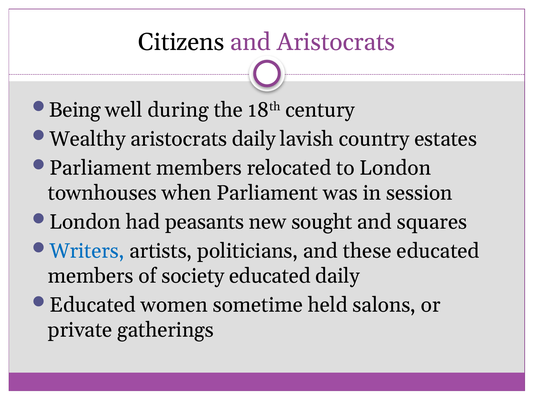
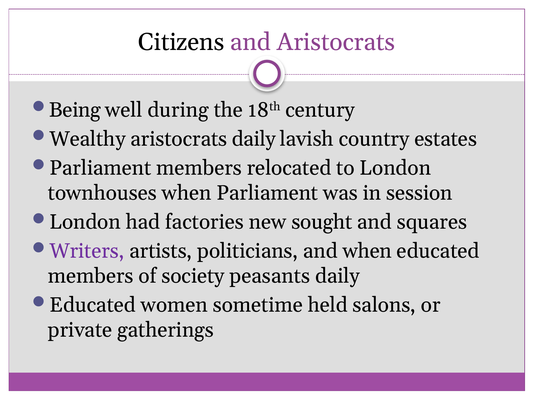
peasants: peasants -> factories
Writers colour: blue -> purple
and these: these -> when
society educated: educated -> peasants
